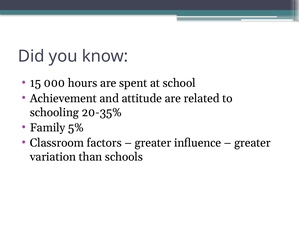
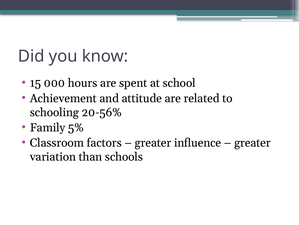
20-35%: 20-35% -> 20-56%
